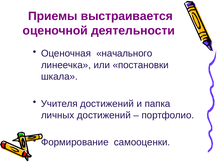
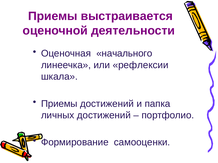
постановки: постановки -> рефлексии
Учителя at (59, 104): Учителя -> Приемы
